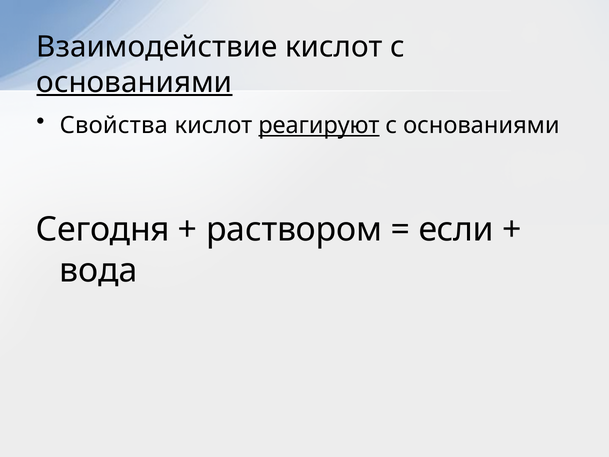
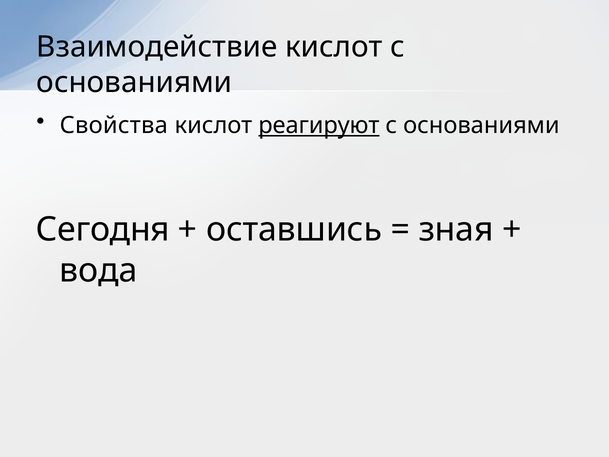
основаниями at (134, 82) underline: present -> none
раствором: раствором -> оставшись
если: если -> зная
